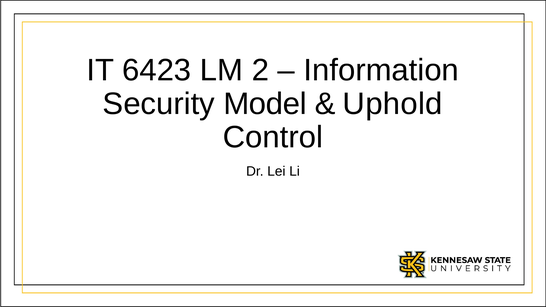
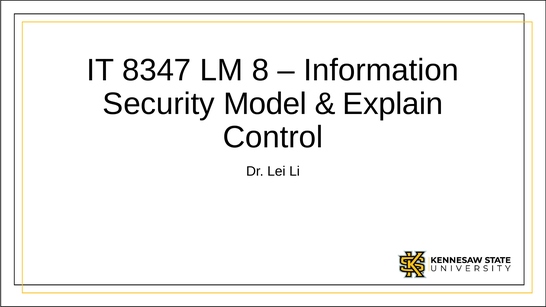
6423: 6423 -> 8347
2: 2 -> 8
Uphold: Uphold -> Explain
